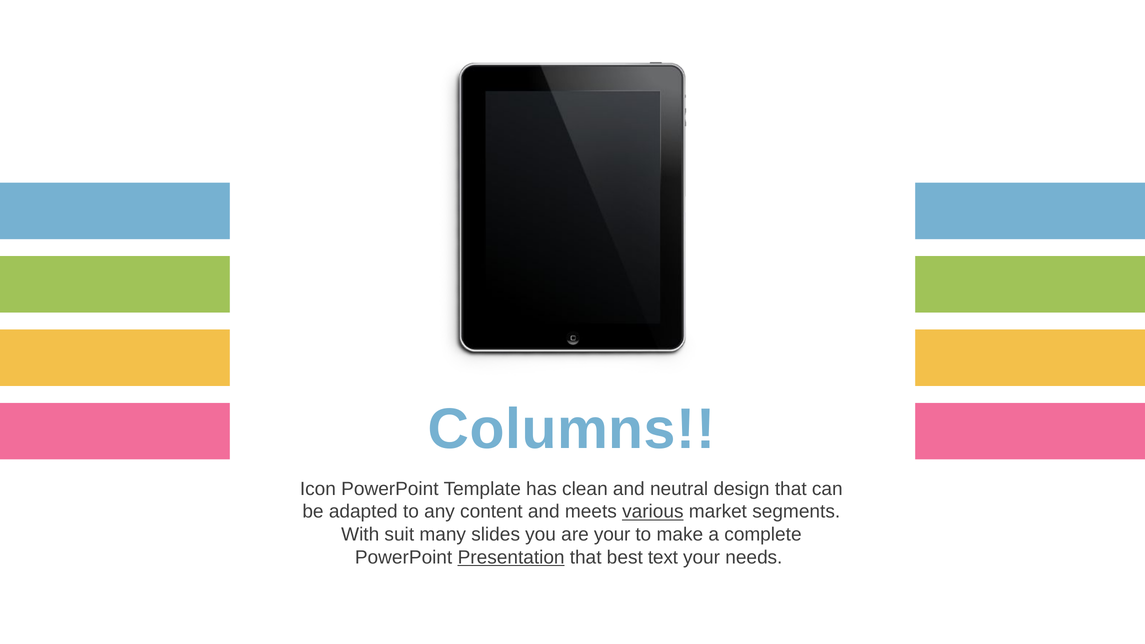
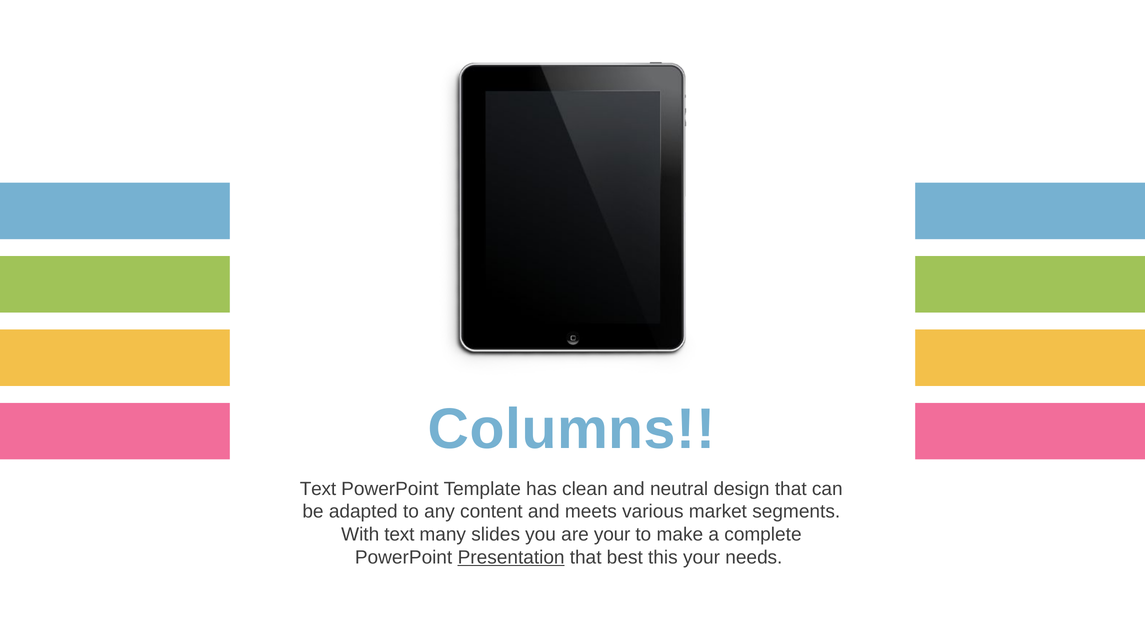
Icon at (318, 489): Icon -> Text
various underline: present -> none
With suit: suit -> text
text: text -> this
